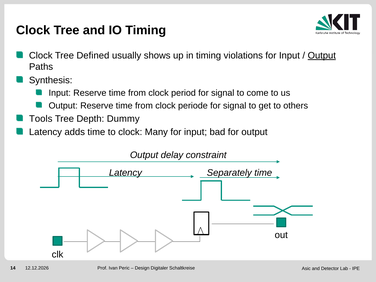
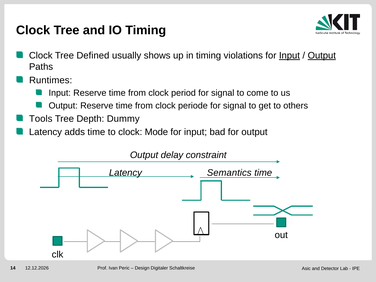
Input at (289, 56) underline: none -> present
Synthesis: Synthesis -> Runtimes
Many: Many -> Mode
Separately: Separately -> Semantics
